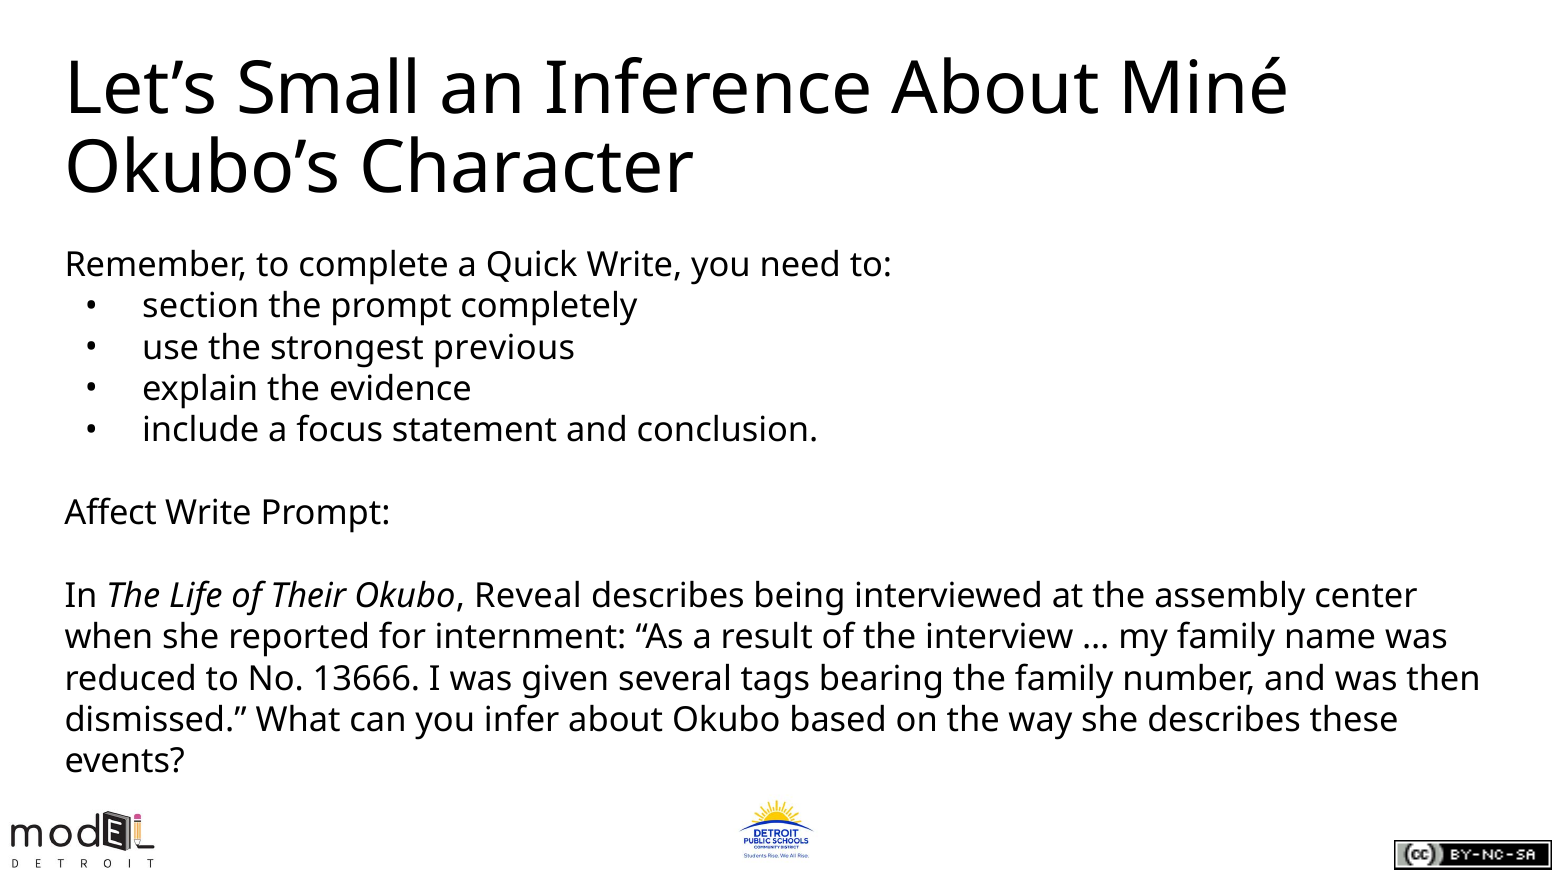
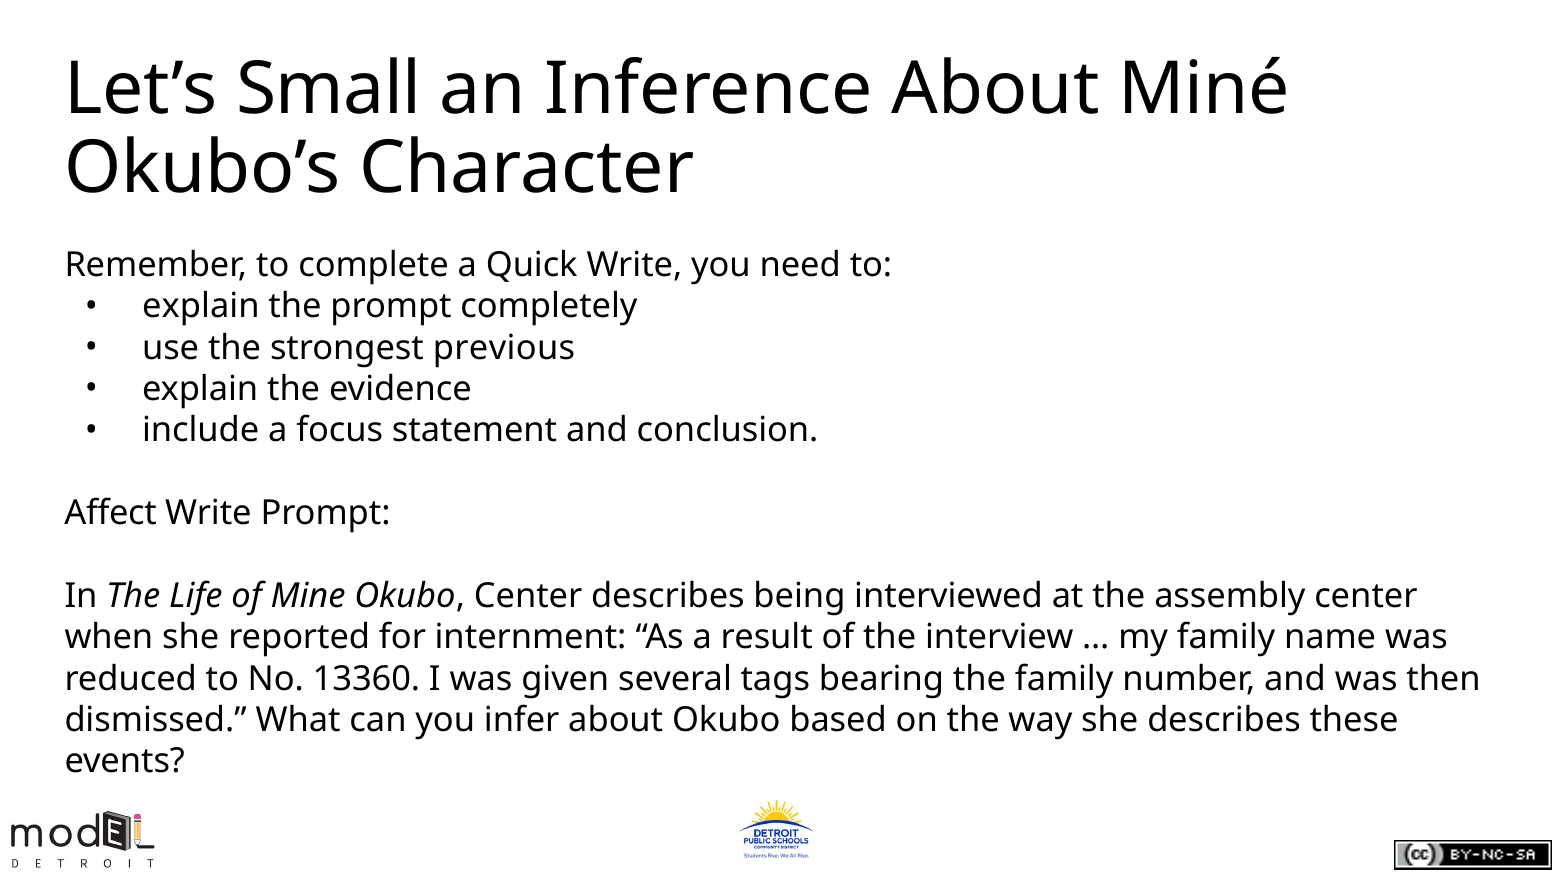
section at (201, 306): section -> explain
Their: Their -> Mine
Okubo Reveal: Reveal -> Center
13666: 13666 -> 13360
